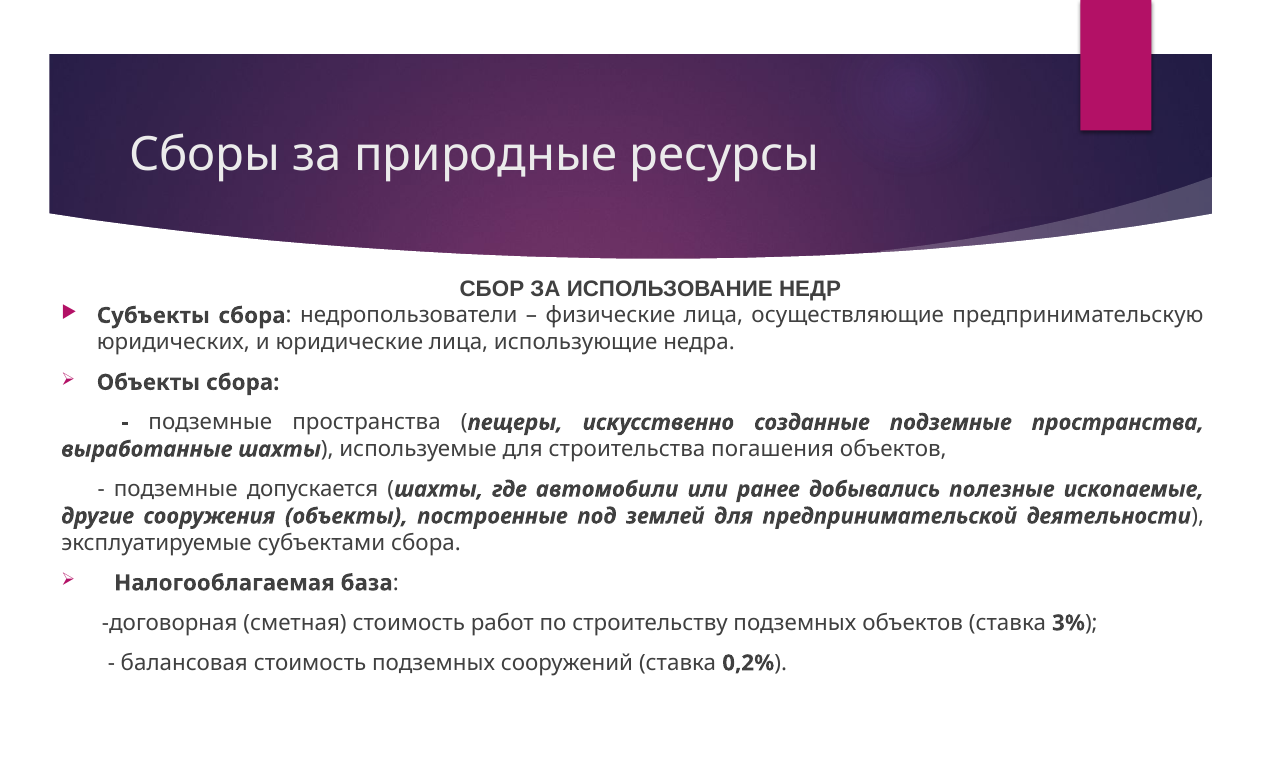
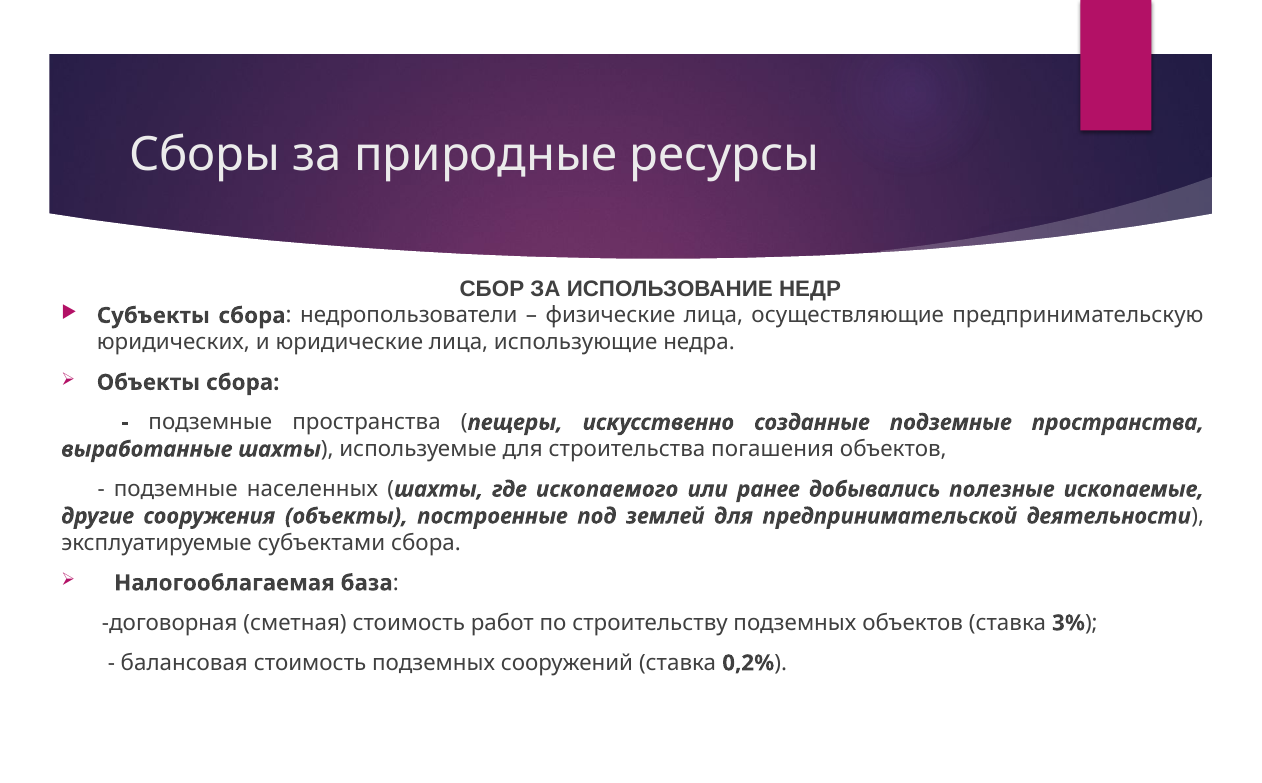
допускается: допускается -> населенных
автомобили: автомобили -> ископаемого
